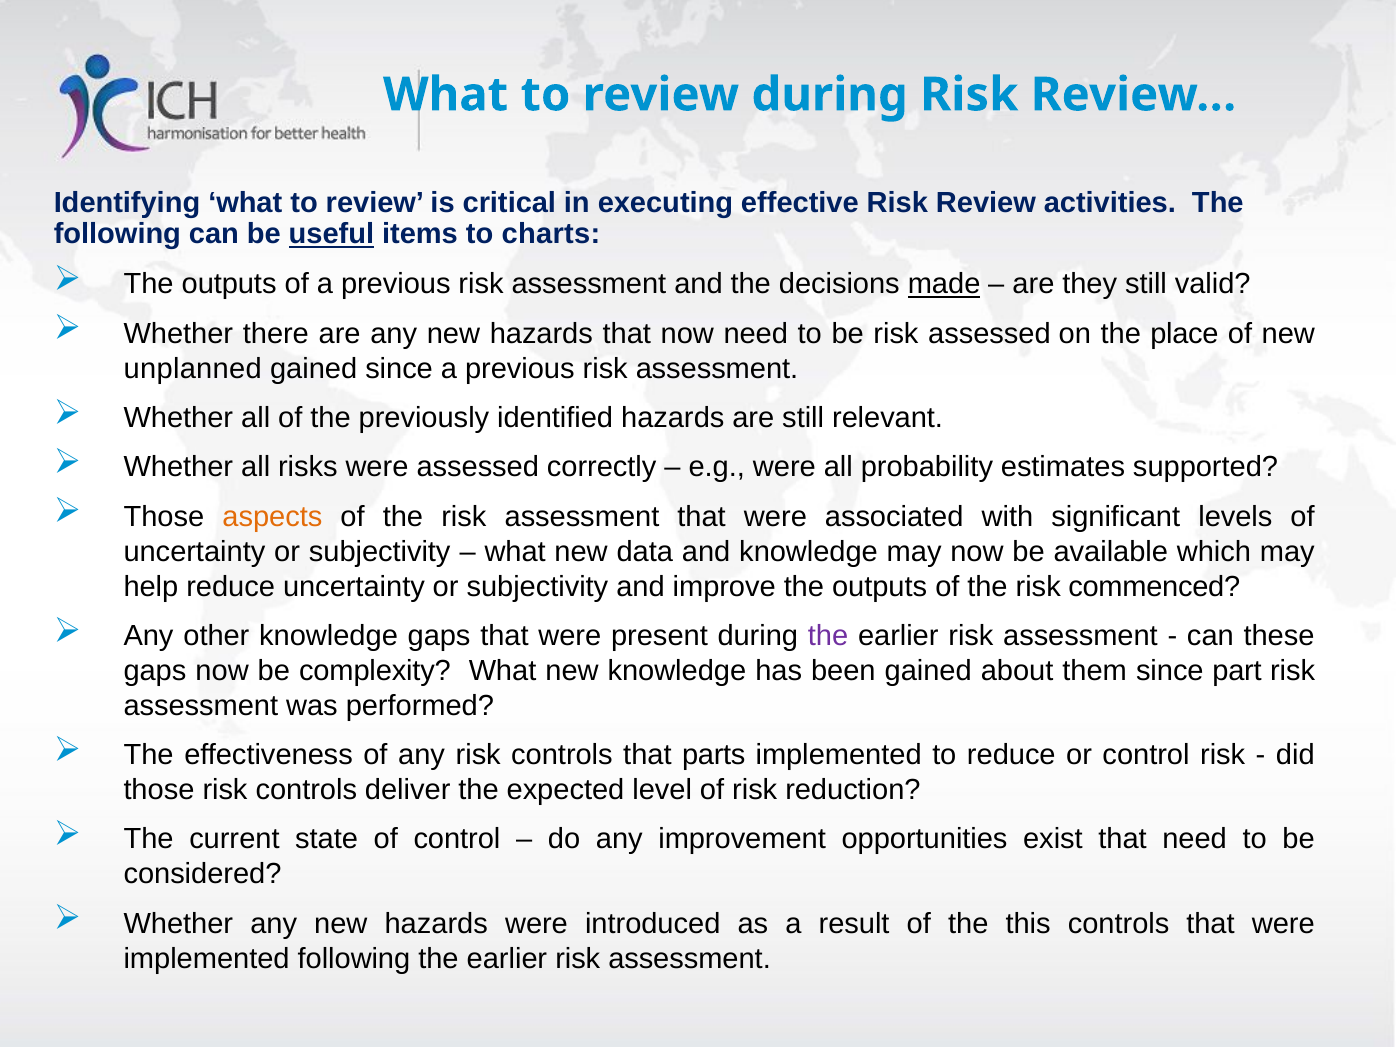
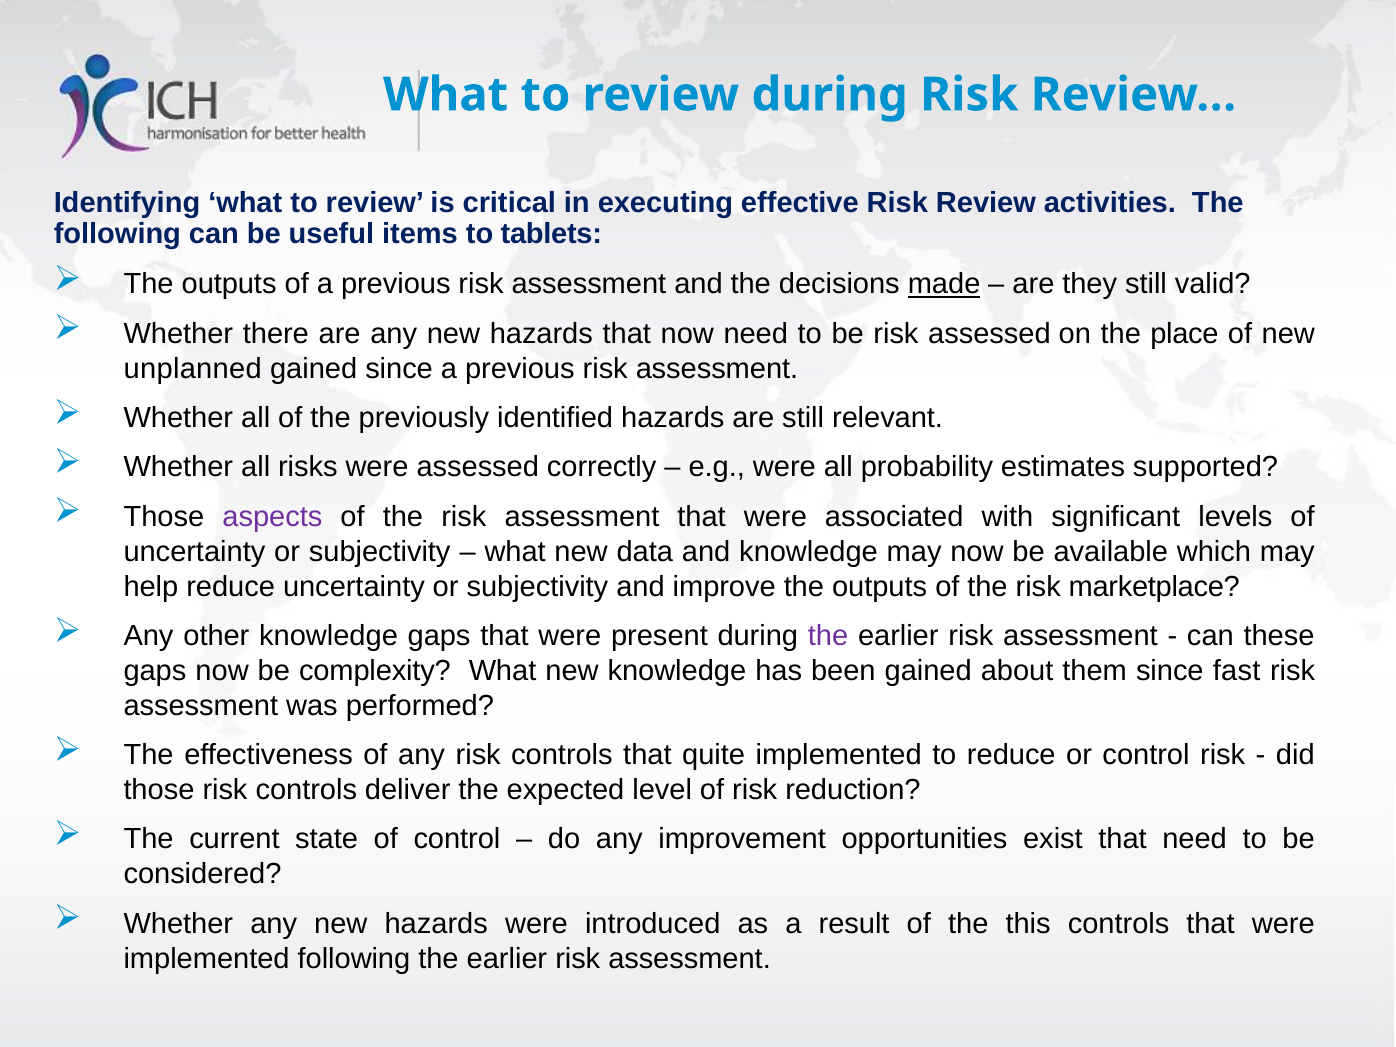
useful underline: present -> none
charts: charts -> tablets
aspects colour: orange -> purple
commenced: commenced -> marketplace
part: part -> fast
parts: parts -> quite
